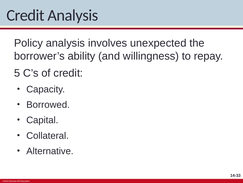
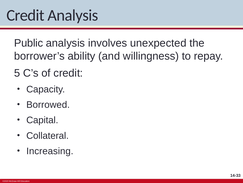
Policy: Policy -> Public
Alternative: Alternative -> Increasing
